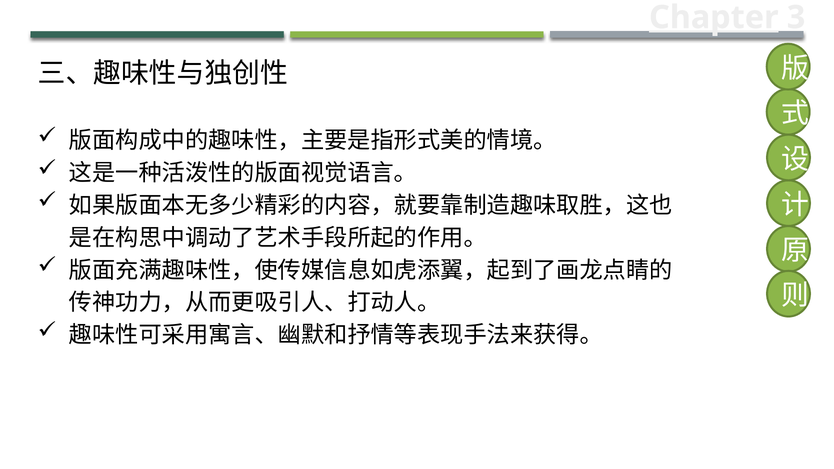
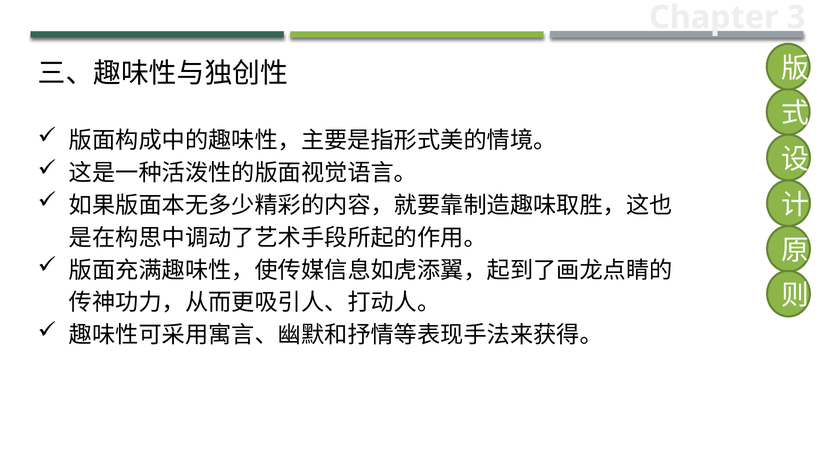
Chapter underline: present -> none
